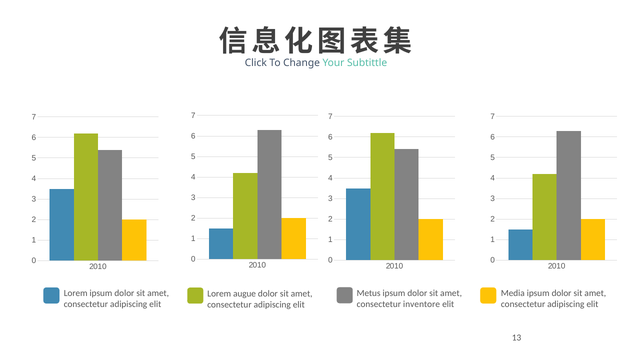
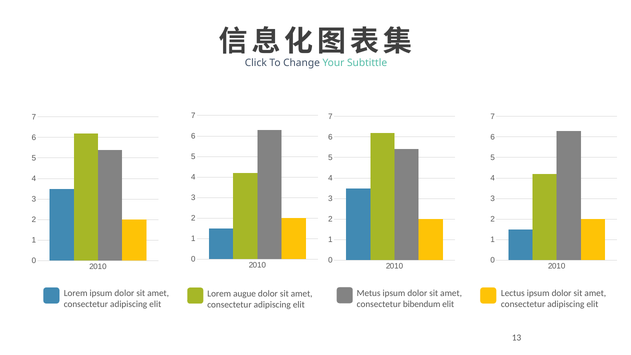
Media: Media -> Lectus
inventore: inventore -> bibendum
